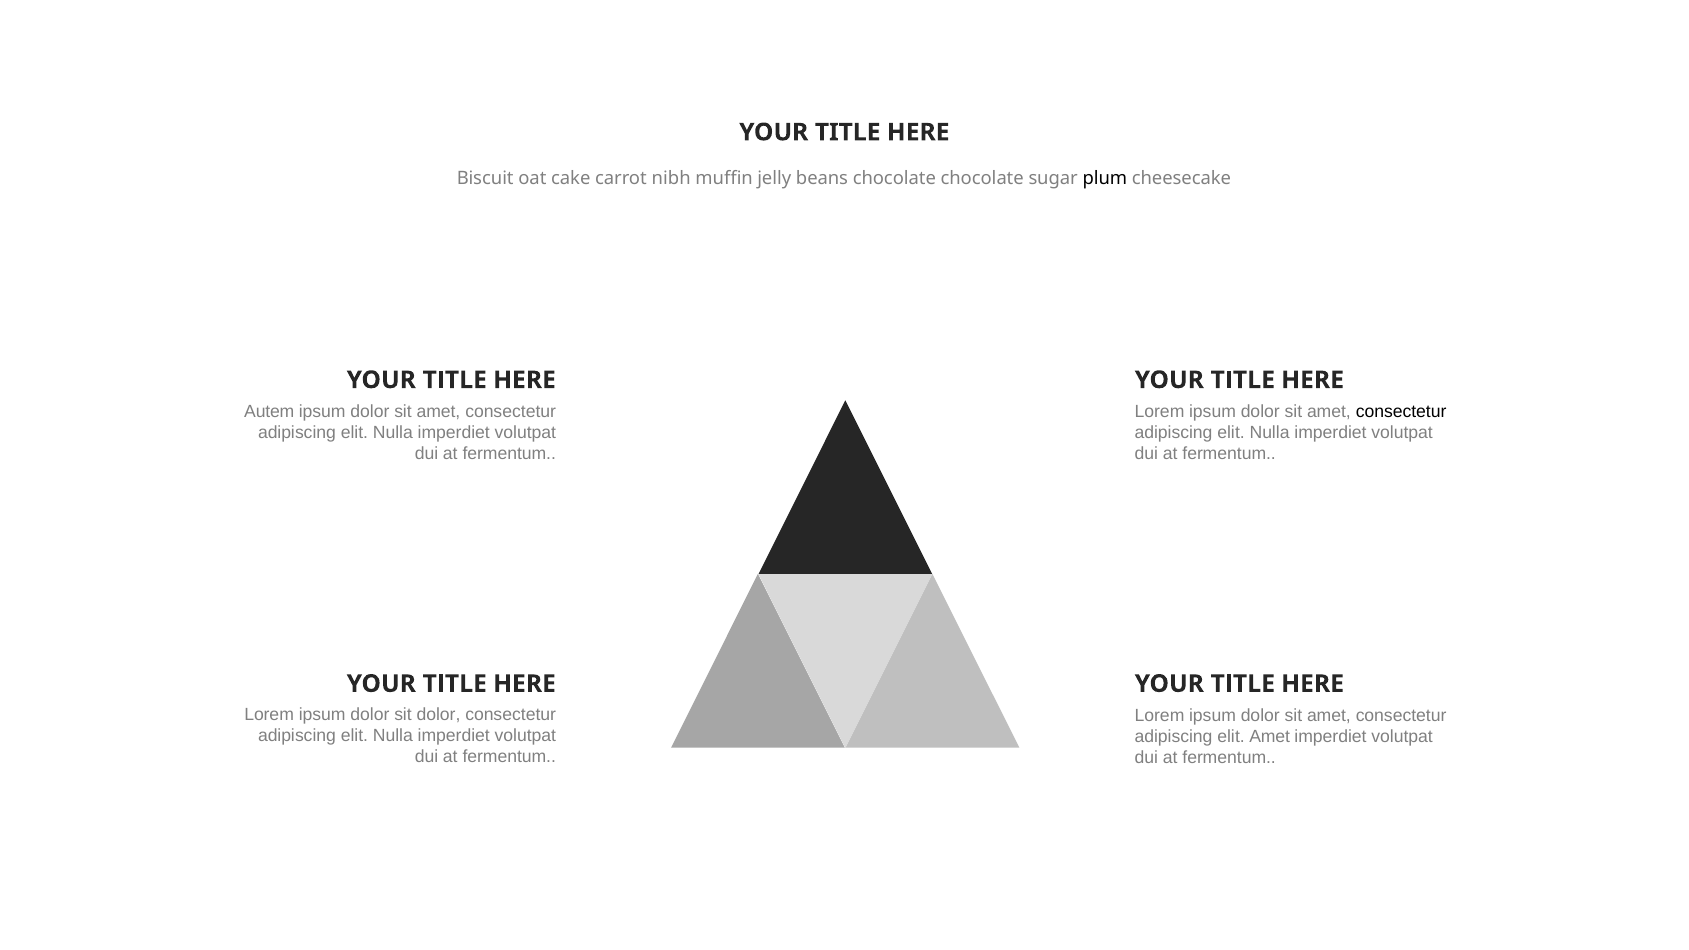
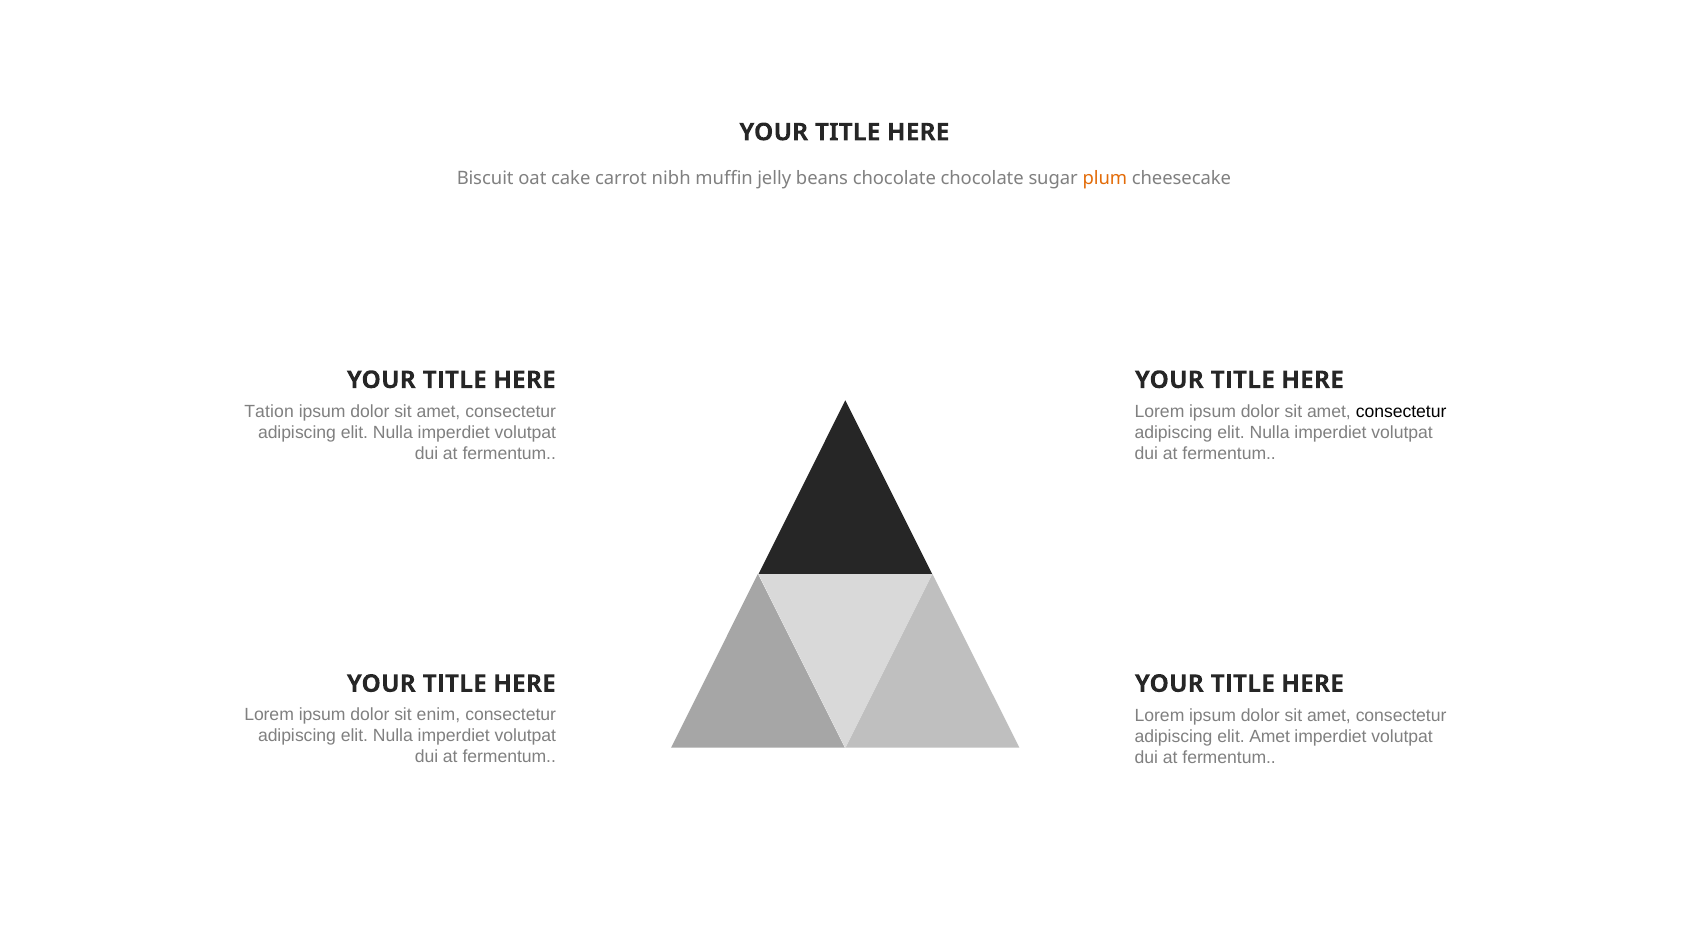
plum colour: black -> orange
Autem: Autem -> Tation
sit dolor: dolor -> enim
